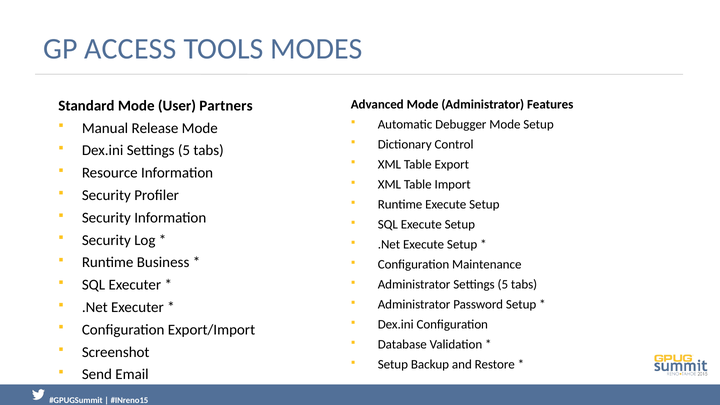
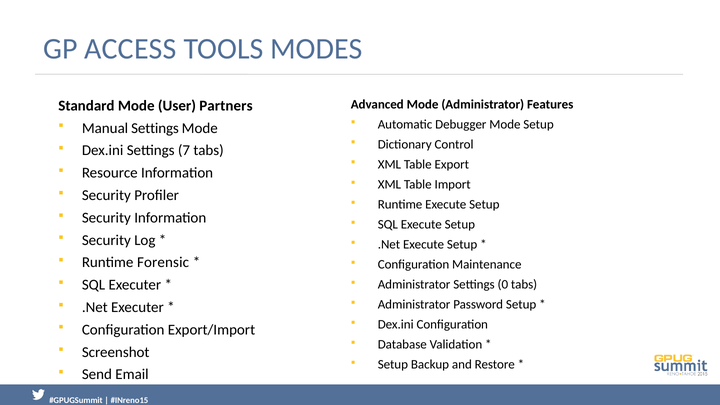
Manual Release: Release -> Settings
Dex.ini Settings 5: 5 -> 7
Business: Business -> Forensic
Administrator Settings 5: 5 -> 0
